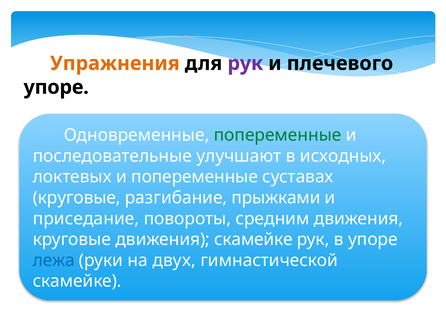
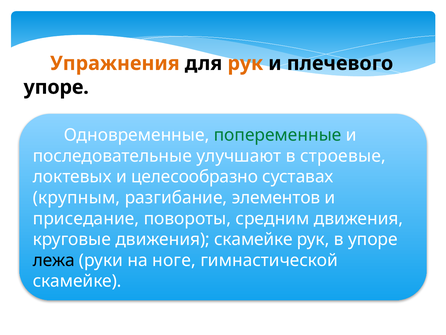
рук at (245, 63) colour: purple -> orange
исходных: исходных -> строевые
и попеременные: попеременные -> целесообразно
круговые at (77, 197): круговые -> крупным
прыжками: прыжками -> элементов
лежа colour: blue -> black
двух: двух -> ноге
